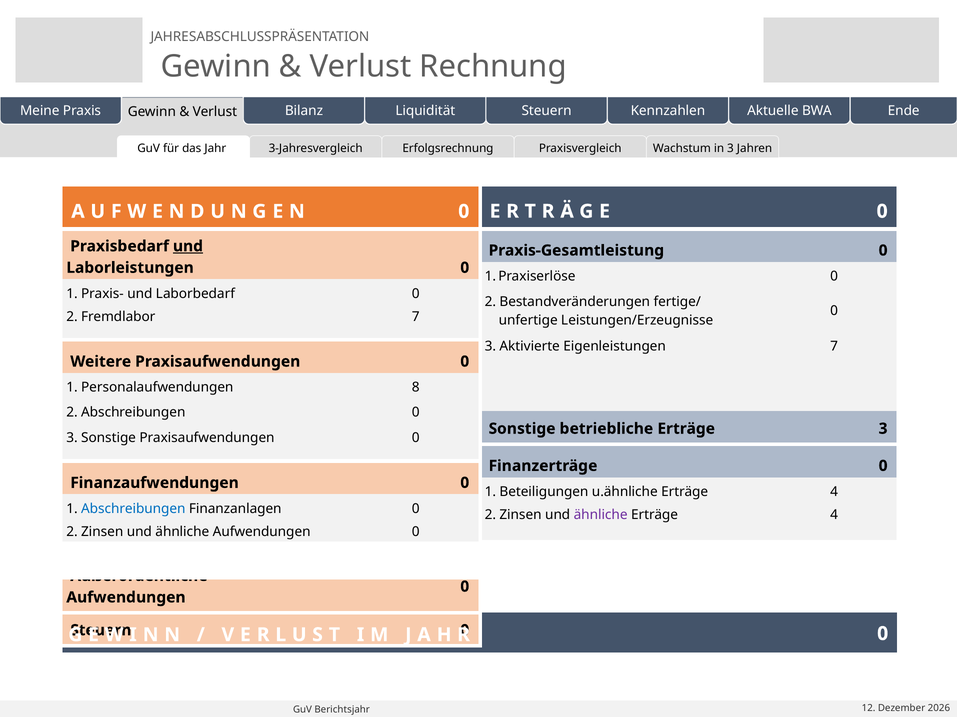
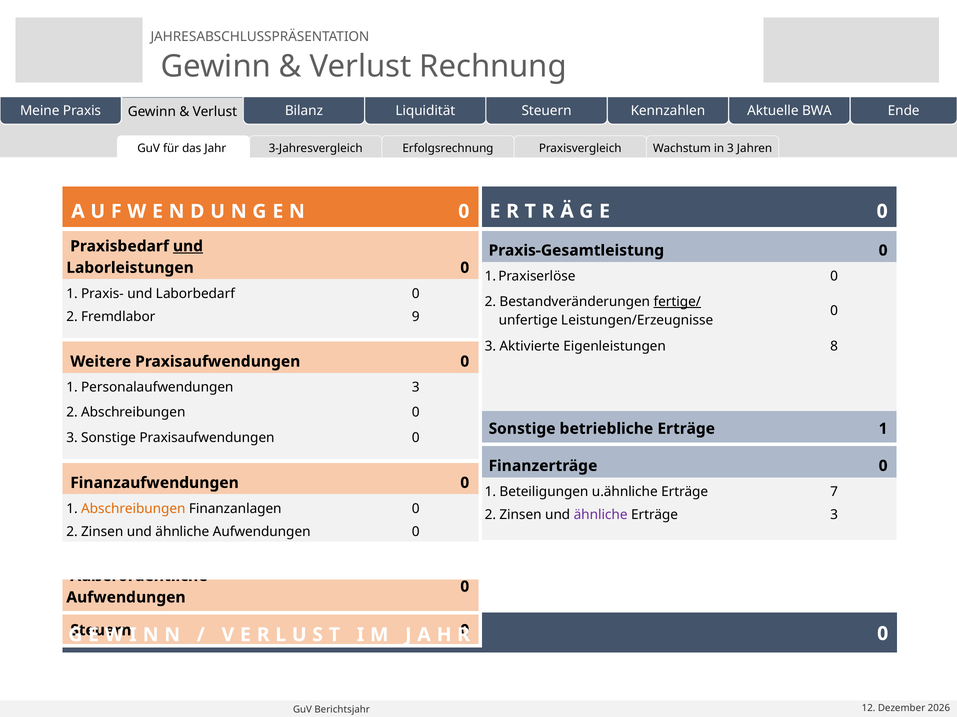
fertige/ underline: none -> present
Fremdlabor 7: 7 -> 9
Eigenleistungen 7: 7 -> 8
Personalaufwendungen 8: 8 -> 3
Erträge 3: 3 -> 1
u.ähnliche Erträge 4: 4 -> 7
Abschreibungen at (133, 509) colour: blue -> orange
4 at (834, 515): 4 -> 3
